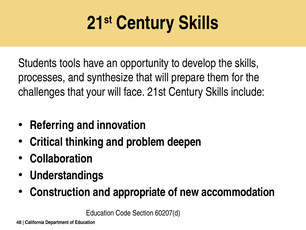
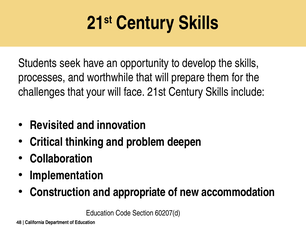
tools: tools -> seek
synthesize: synthesize -> worthwhile
Referring: Referring -> Revisited
Understandings: Understandings -> Implementation
